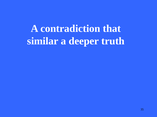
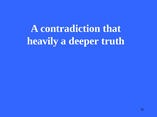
similar: similar -> heavily
